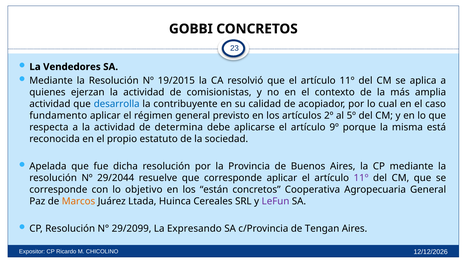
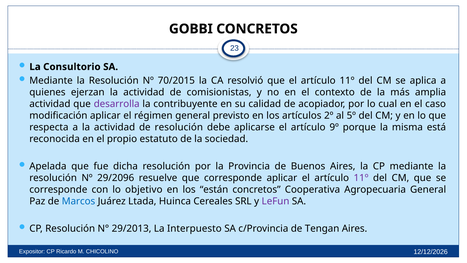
Vendedores: Vendedores -> Consultorio
19/2015: 19/2015 -> 70/2015
desarrolla colour: blue -> purple
fundamento: fundamento -> modificación
de determina: determina -> resolución
29/2044: 29/2044 -> 29/2096
Marcos colour: orange -> blue
29/2099: 29/2099 -> 29/2013
Expresando: Expresando -> Interpuesto
